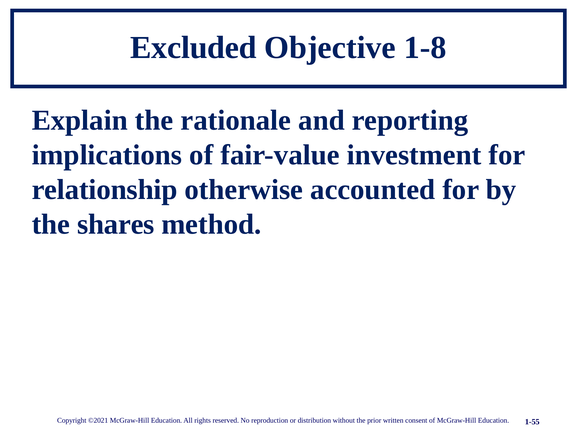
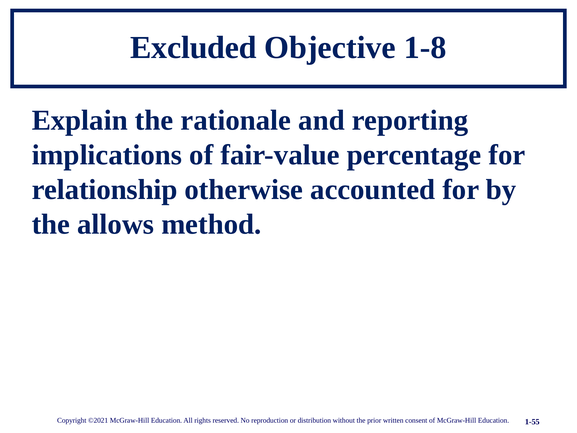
investment: investment -> percentage
shares: shares -> allows
